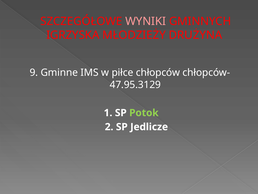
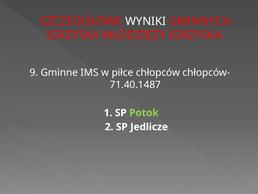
WYNIKI colour: pink -> white
MŁODZIEŻY DRUŻYNA: DRUŻYNA -> IGRZYSKA
47.95.3129: 47.95.3129 -> 71.40.1487
